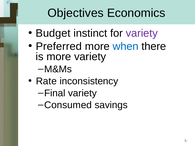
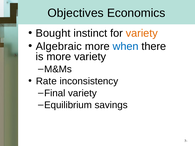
Budget: Budget -> Bought
variety at (142, 33) colour: purple -> orange
Preferred: Preferred -> Algebraic
Consumed: Consumed -> Equilibrium
